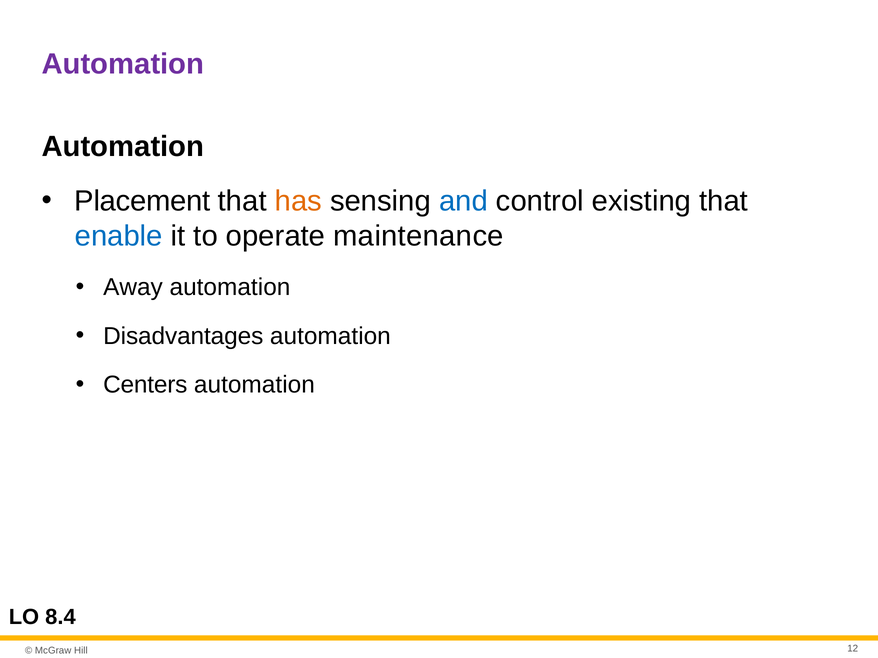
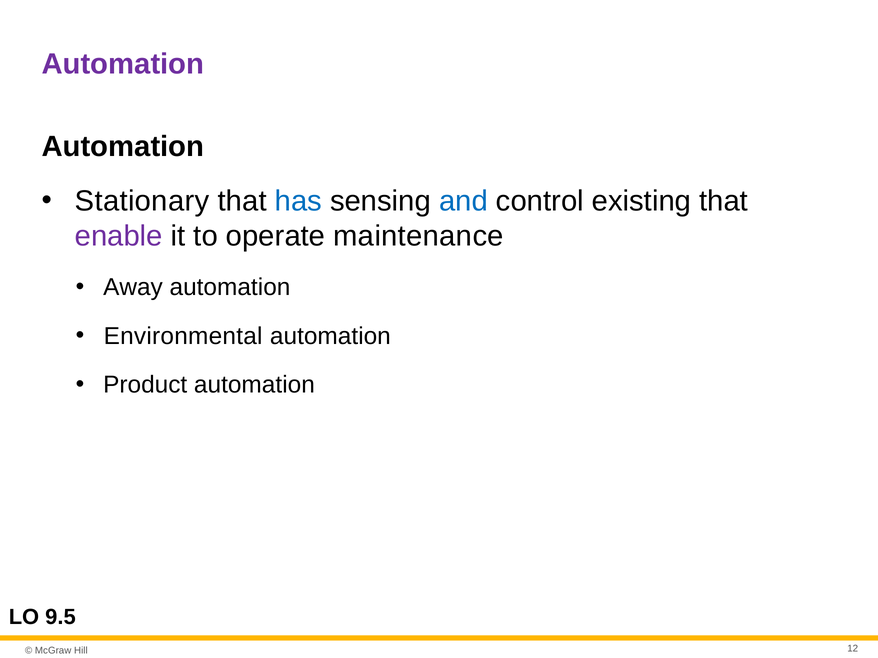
Placement: Placement -> Stationary
has colour: orange -> blue
enable colour: blue -> purple
Disadvantages: Disadvantages -> Environmental
Centers: Centers -> Product
8.4: 8.4 -> 9.5
